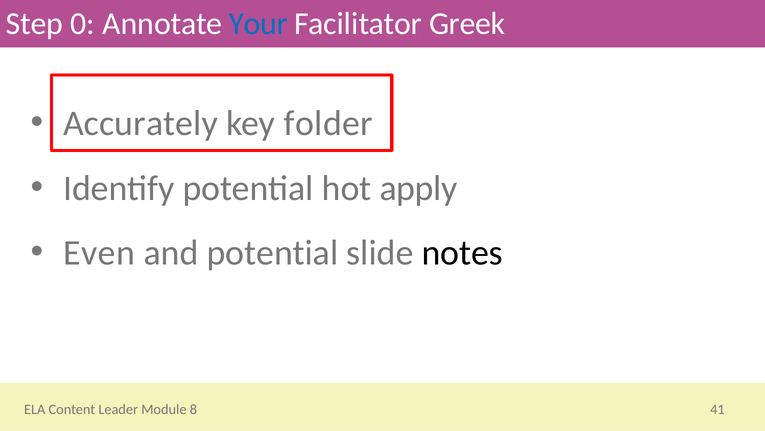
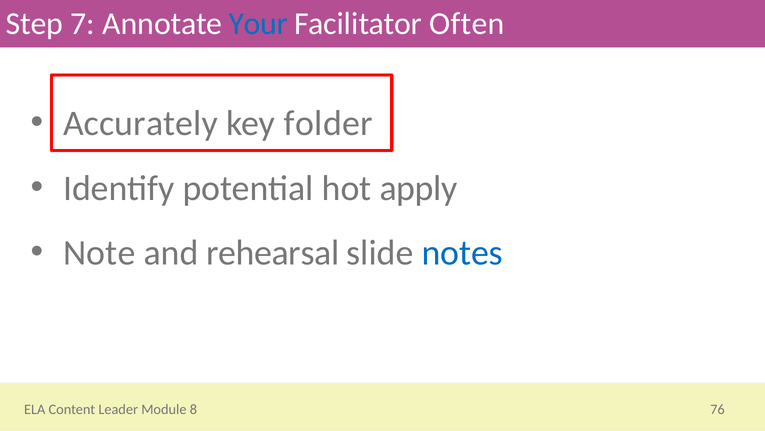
0: 0 -> 7
Greek: Greek -> Often
Even: Even -> Note
and potential: potential -> rehearsal
notes colour: black -> blue
41: 41 -> 76
